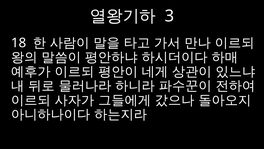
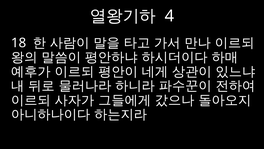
3: 3 -> 4
